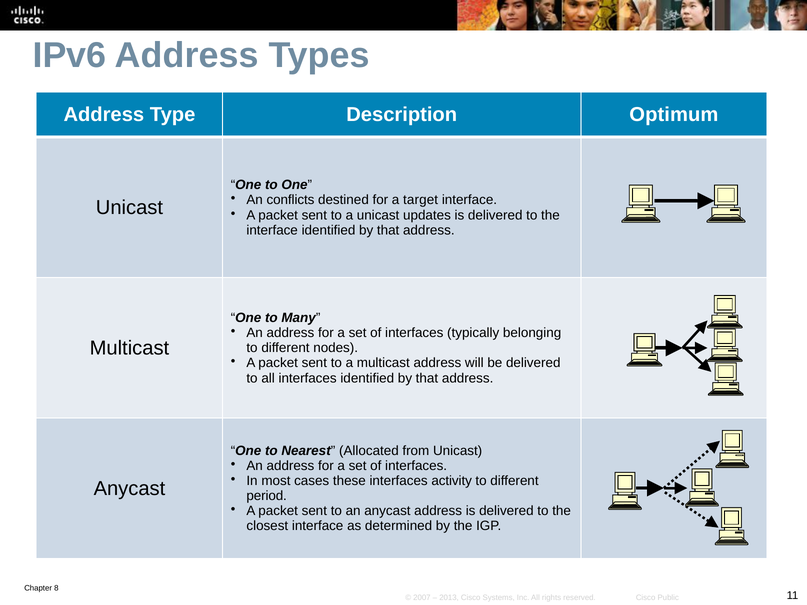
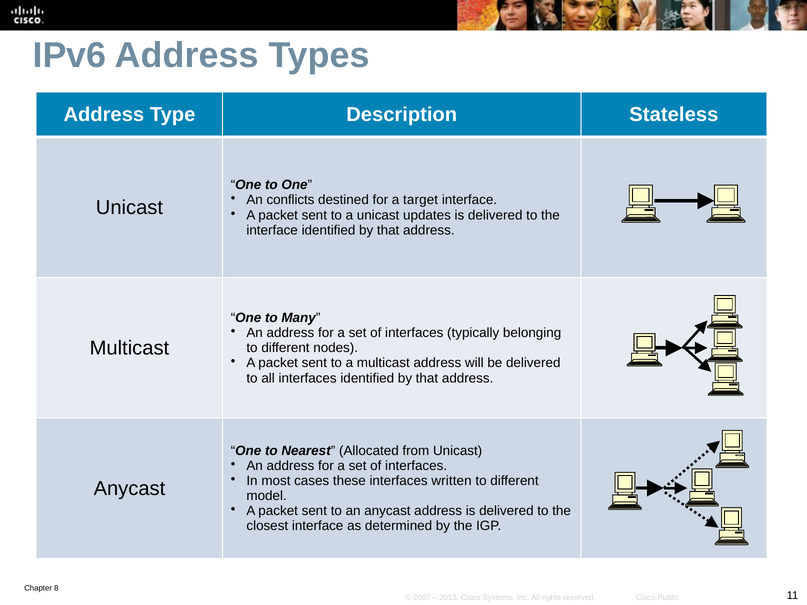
Optimum: Optimum -> Stateless
activity: activity -> written
period: period -> model
